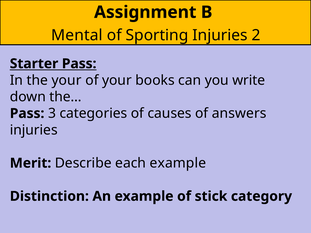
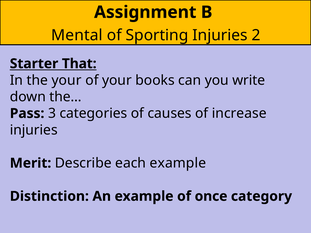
Starter Pass: Pass -> That
answers: answers -> increase
stick: stick -> once
